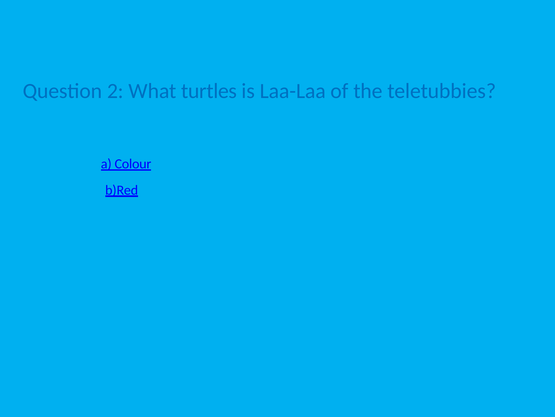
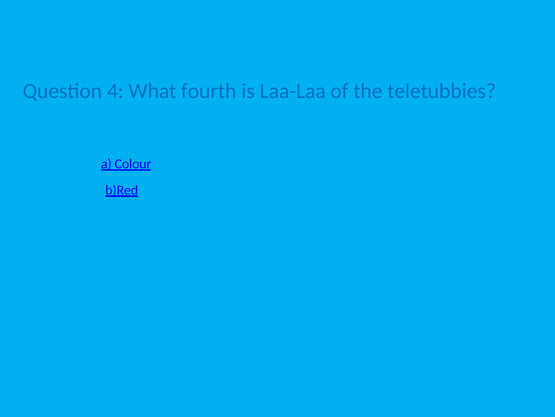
2: 2 -> 4
turtles: turtles -> fourth
